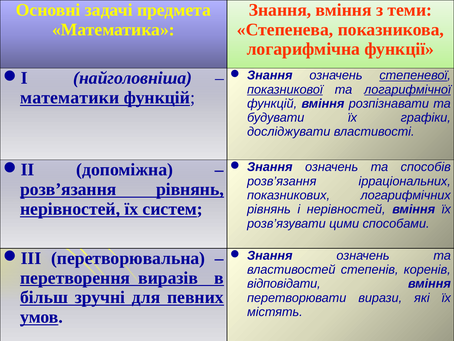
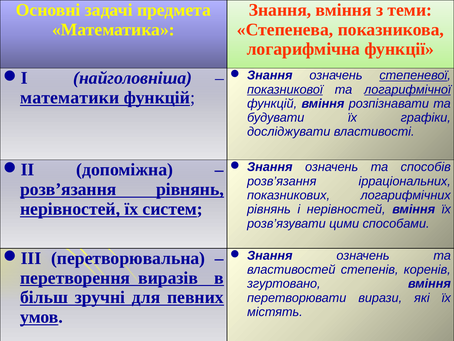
відповідати: відповідати -> згуртовано
